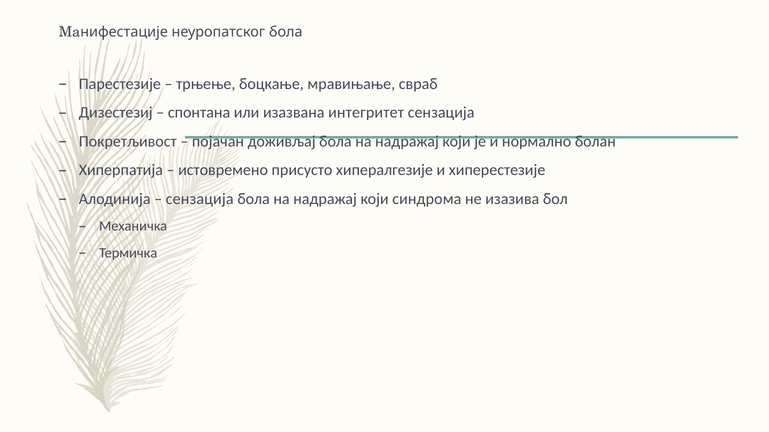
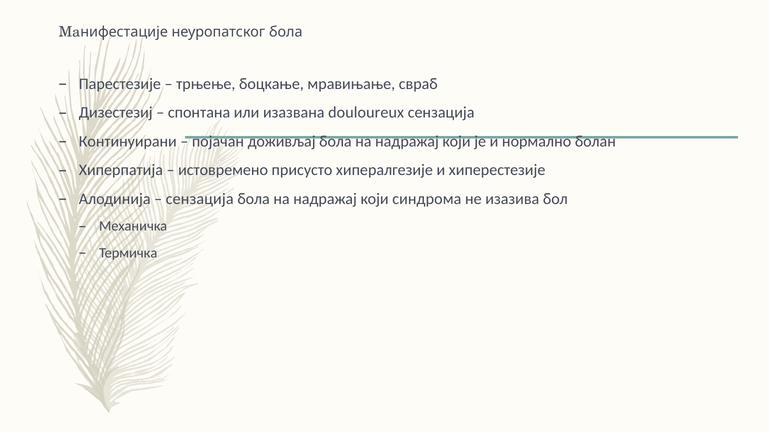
интегритет: интегритет -> douloureux
Покретљивост: Покретљивост -> Континуирани
